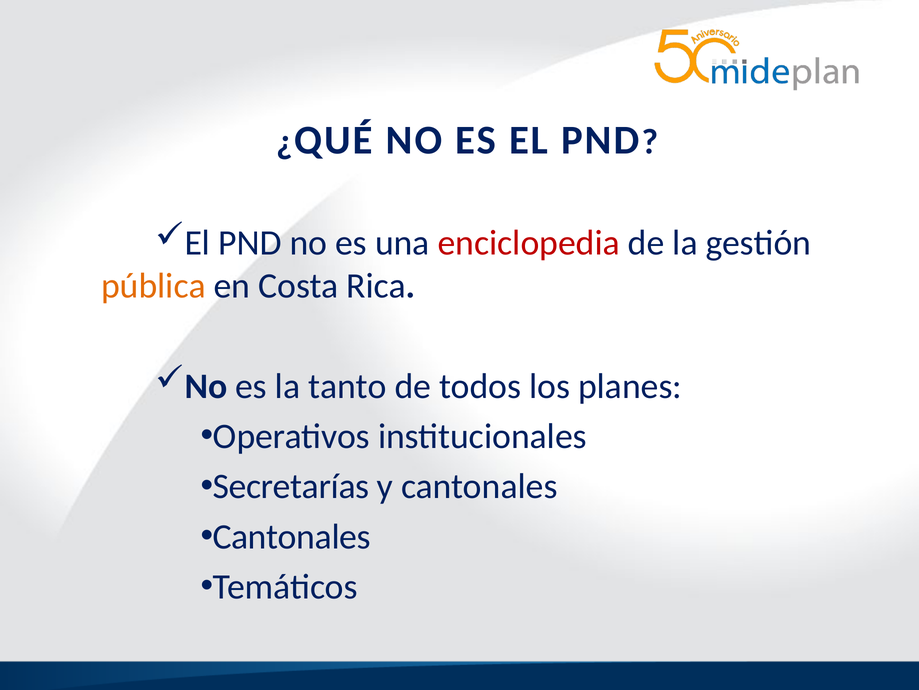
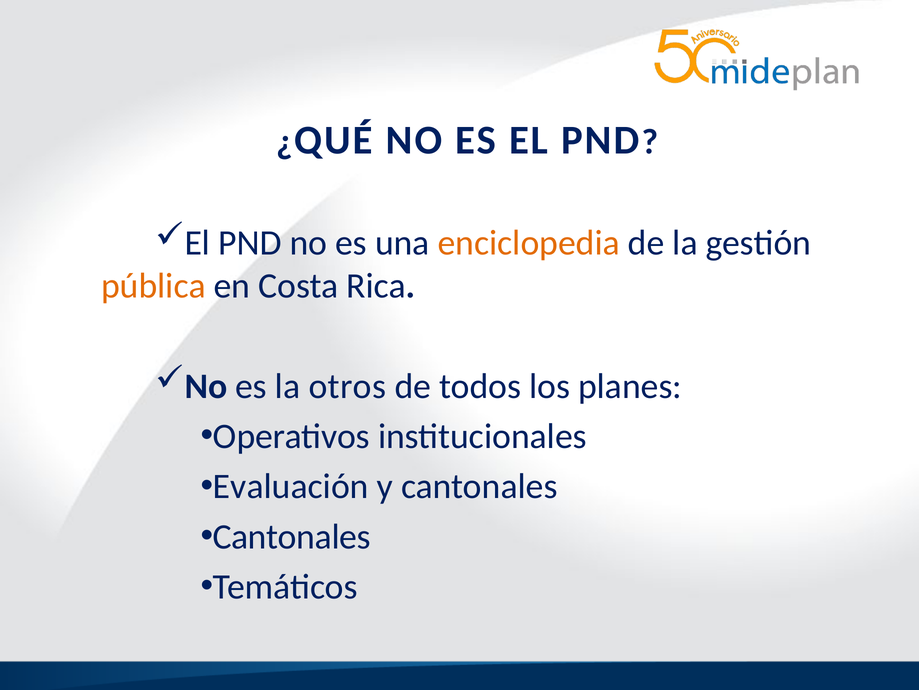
enciclopedia colour: red -> orange
tanto: tanto -> otros
Secretarías: Secretarías -> Evaluación
